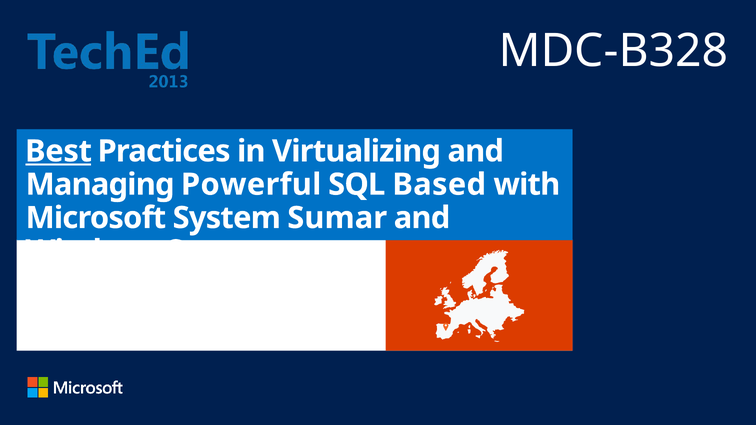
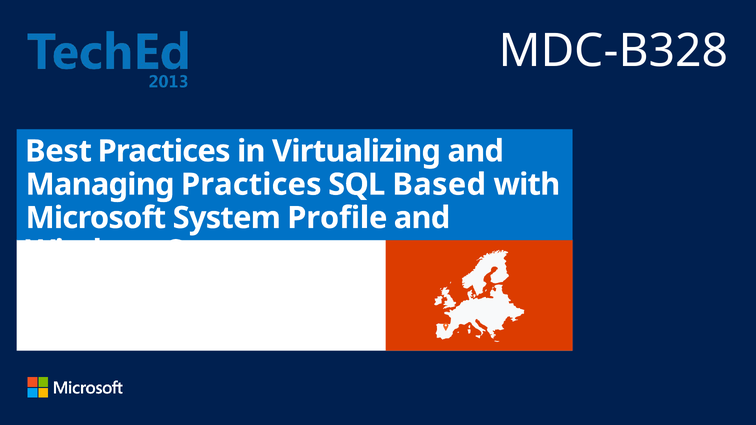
Best underline: present -> none
Managing Powerful: Powerful -> Practices
System Sumar: Sumar -> Profile
